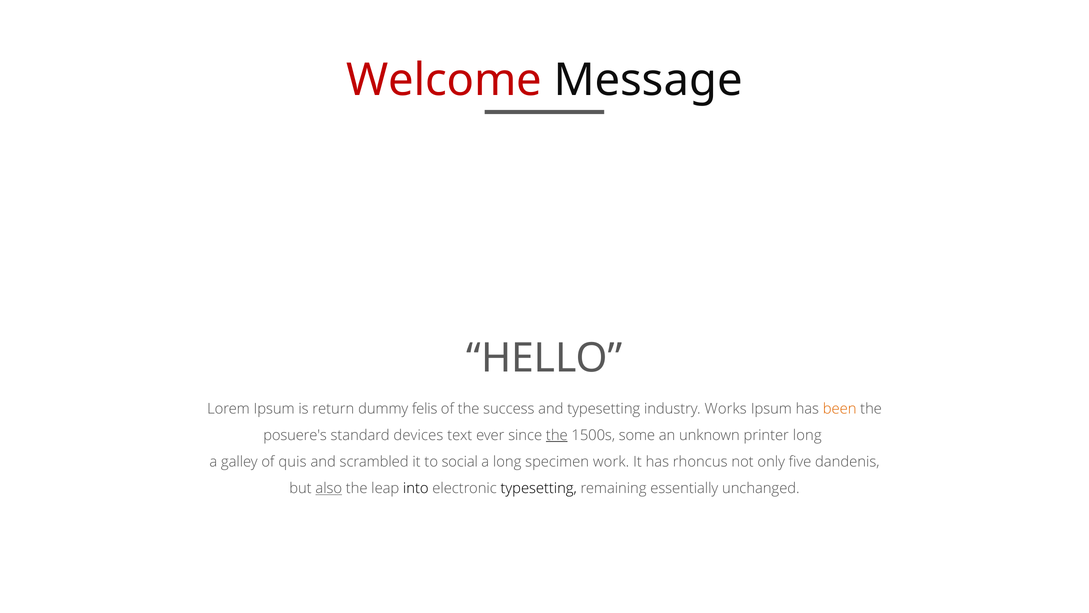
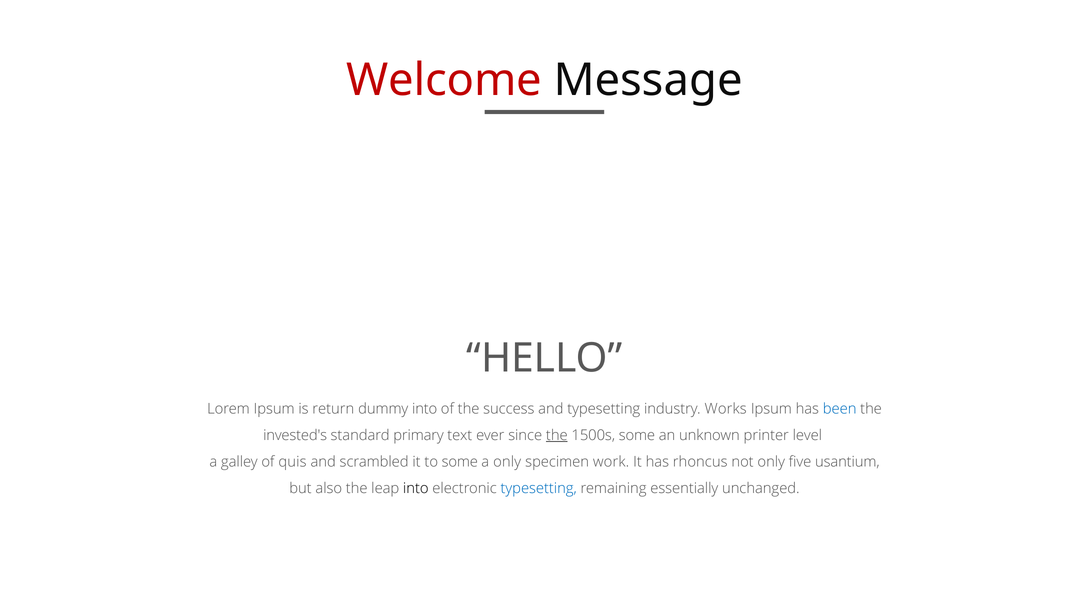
dummy felis: felis -> into
been colour: orange -> blue
posuere's: posuere's -> invested's
devices: devices -> primary
printer long: long -> level
to social: social -> some
a long: long -> only
dandenis: dandenis -> usantium
also underline: present -> none
typesetting at (539, 488) colour: black -> blue
